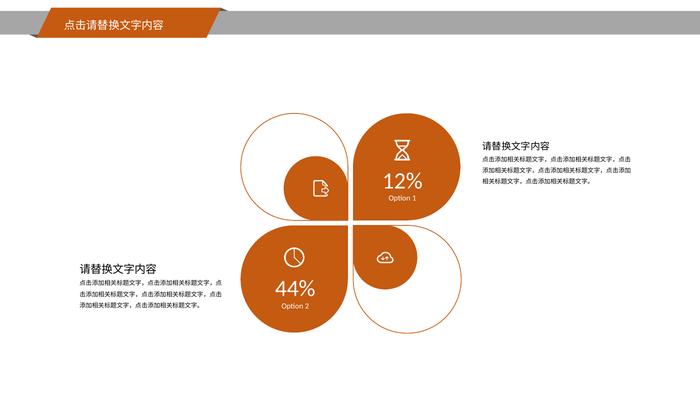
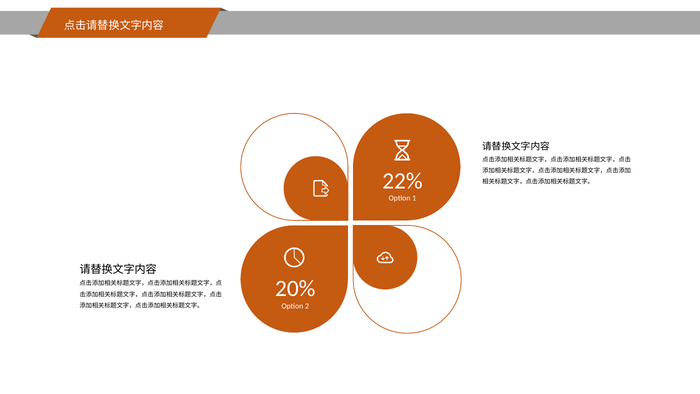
12%: 12% -> 22%
44%: 44% -> 20%
